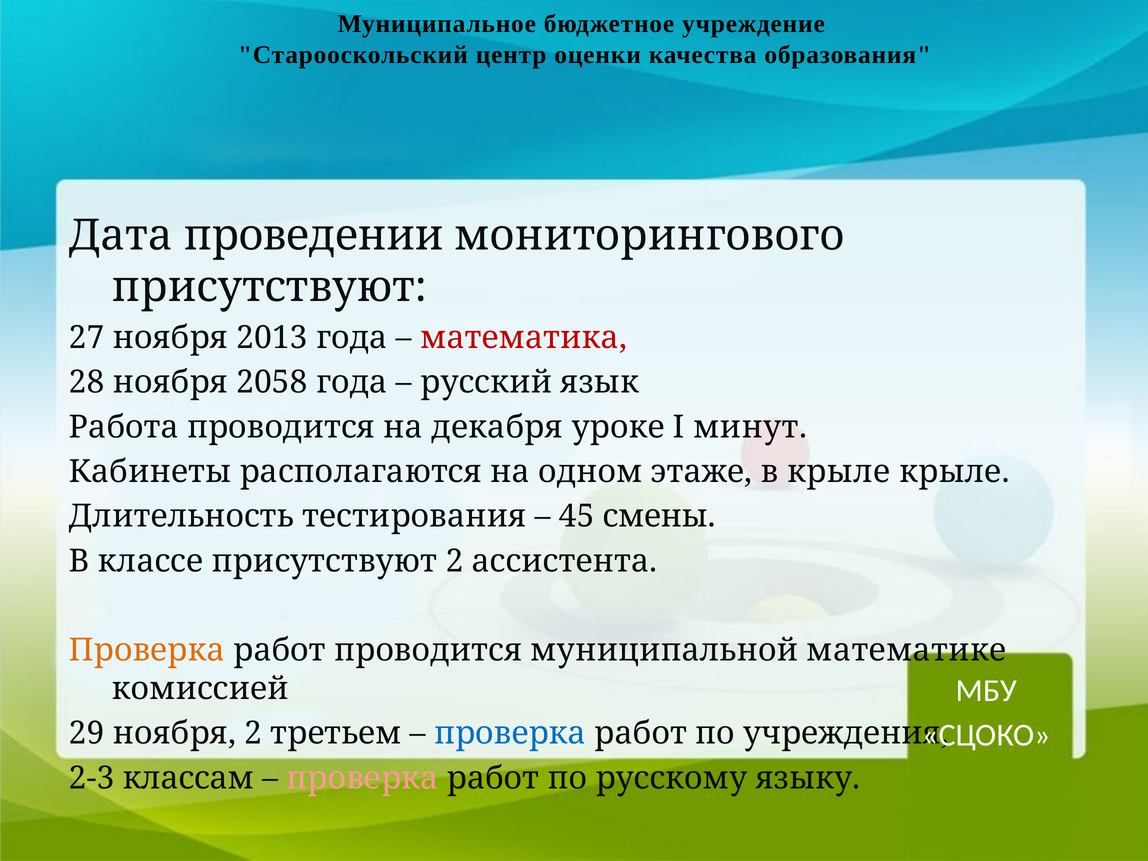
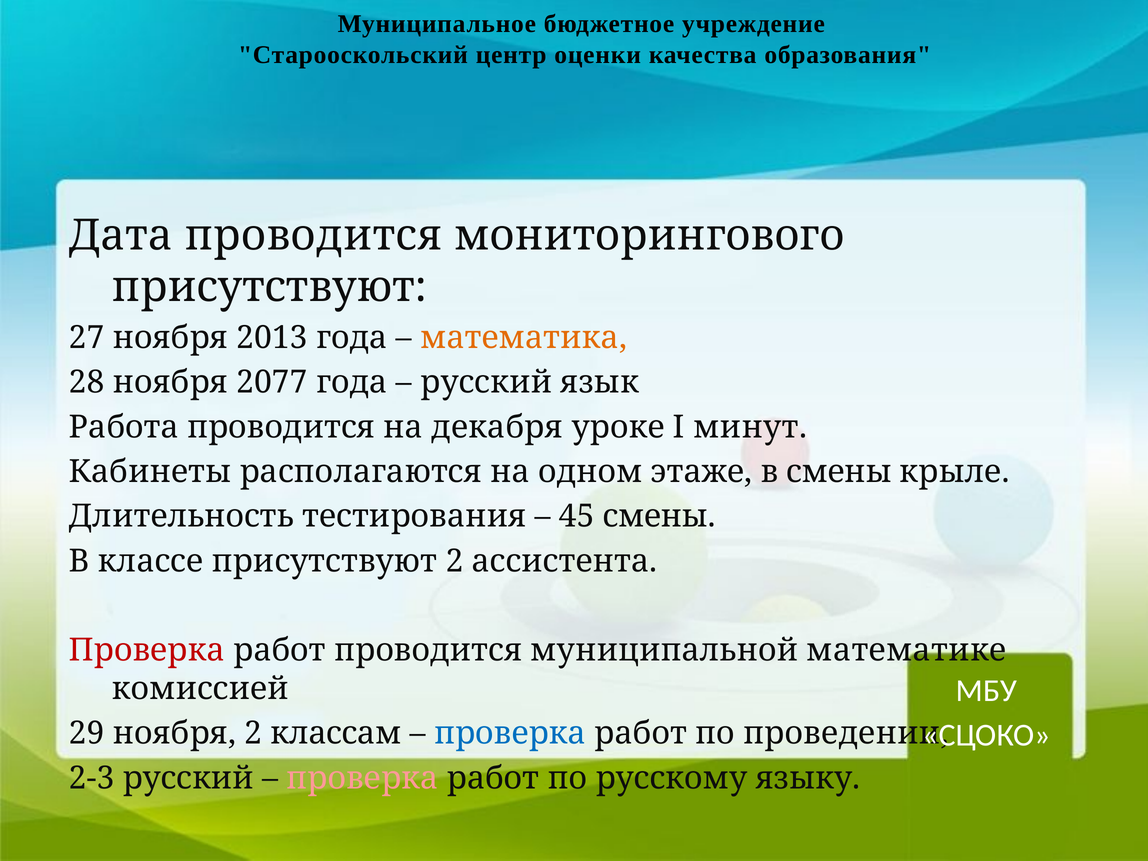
Дата проведении: проведении -> проводится
математика colour: red -> orange
2058: 2058 -> 2077
в крыле: крыле -> смены
Проверка at (147, 650) colour: orange -> red
третьем: третьем -> классам
учреждения: учреждения -> проведении
2-3 классам: классам -> русский
